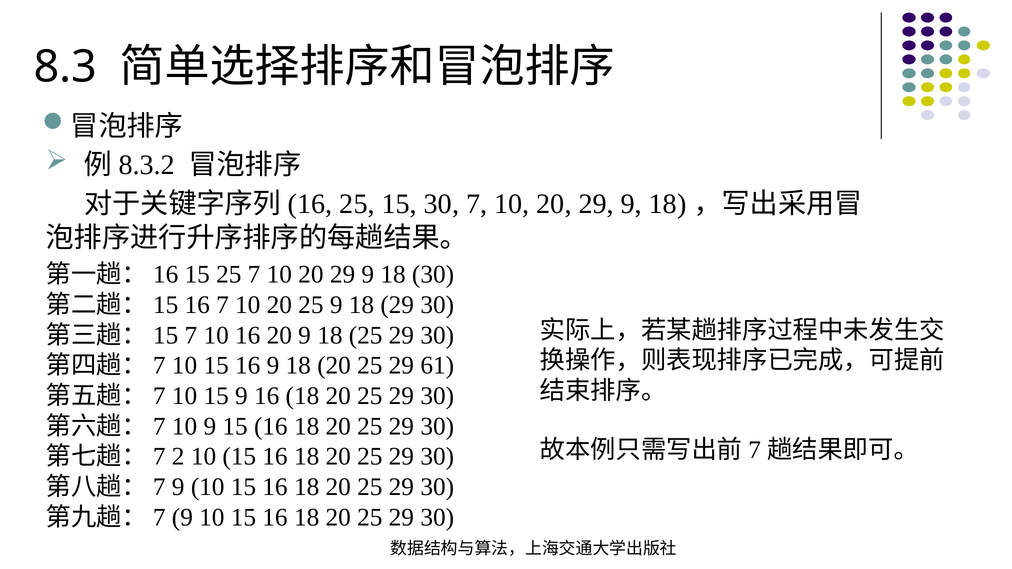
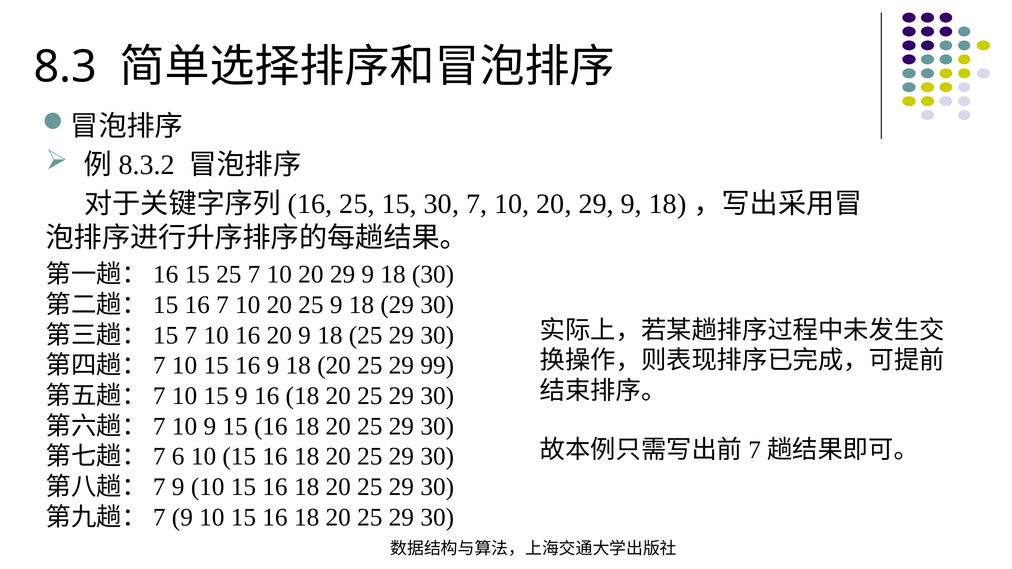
61: 61 -> 99
2: 2 -> 6
